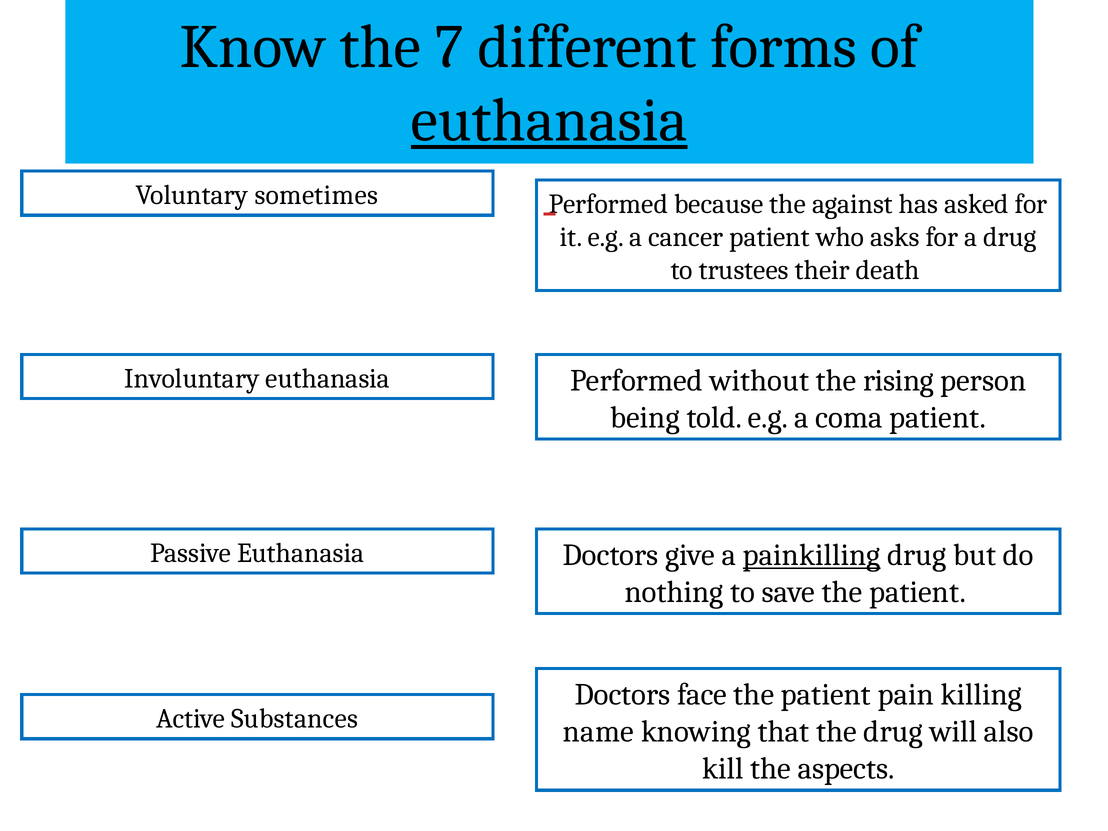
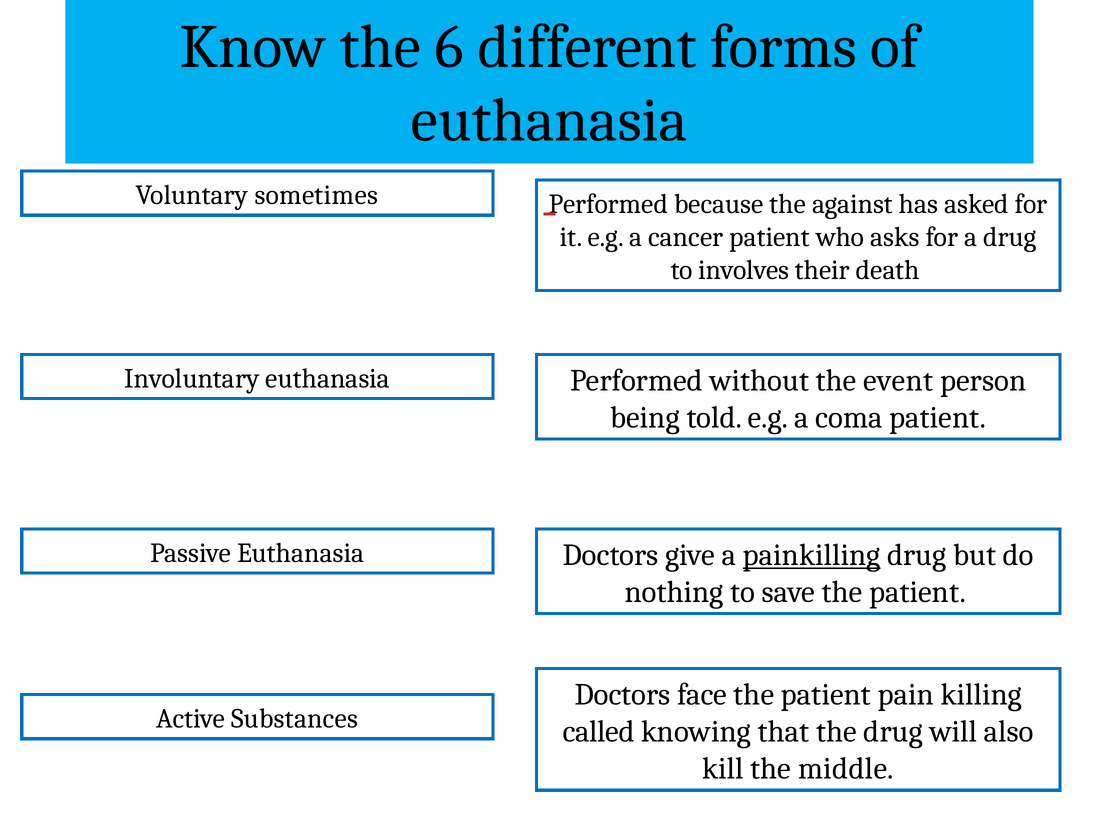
7: 7 -> 6
euthanasia at (549, 121) underline: present -> none
trustees: trustees -> involves
rising: rising -> event
name: name -> called
aspects: aspects -> middle
